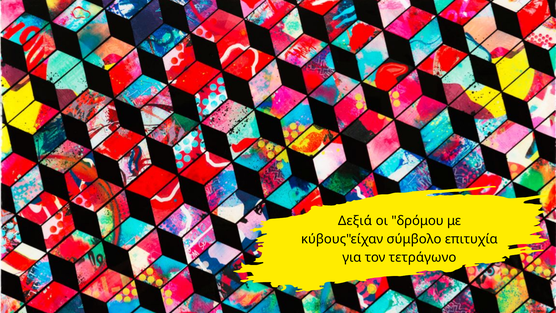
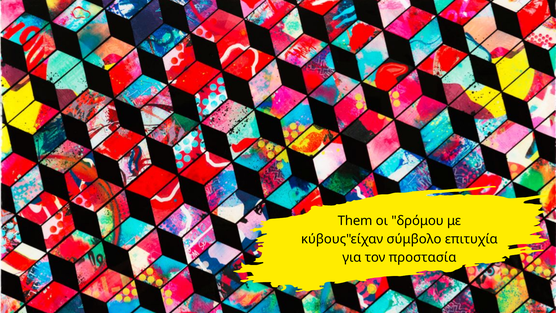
Δεξιά: Δεξιά -> Them
τετράγωνο: τετράγωνο -> προστασία
